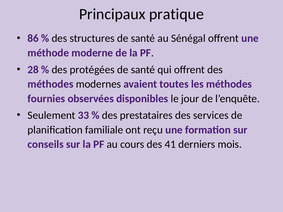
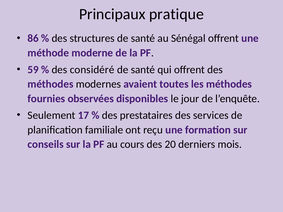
28: 28 -> 59
protégées: protégées -> considéré
33: 33 -> 17
41: 41 -> 20
